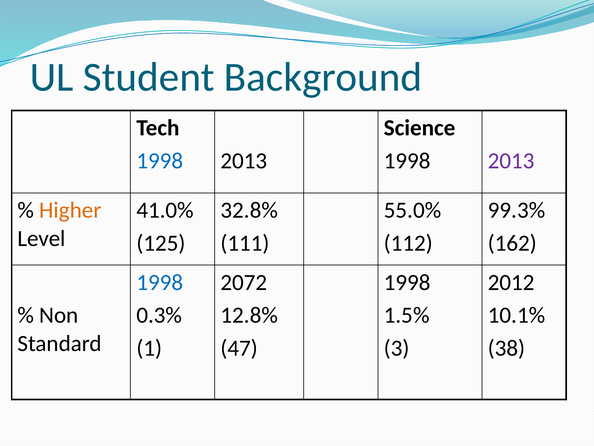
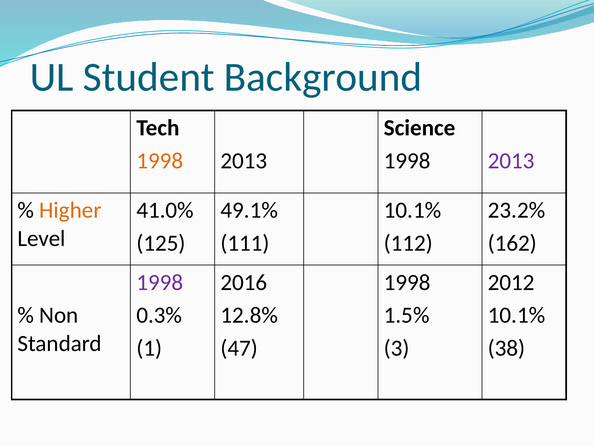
1998 at (160, 161) colour: blue -> orange
32.8%: 32.8% -> 49.1%
55.0% at (413, 210): 55.0% -> 10.1%
99.3%: 99.3% -> 23.2%
1998 at (160, 282) colour: blue -> purple
2072: 2072 -> 2016
